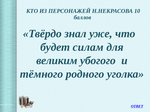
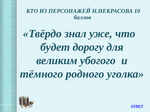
силам: силам -> дорогу
